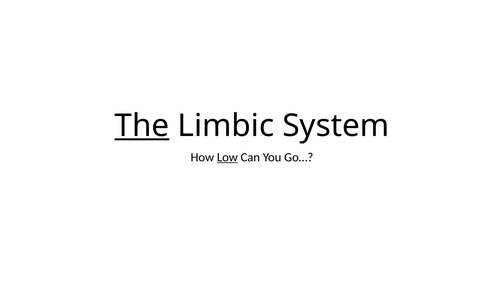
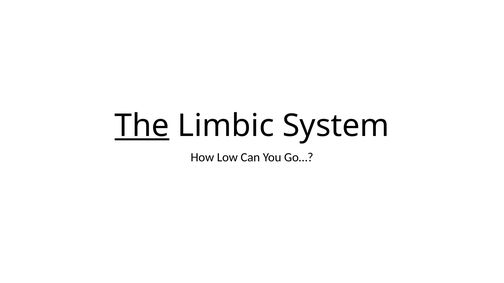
Low underline: present -> none
